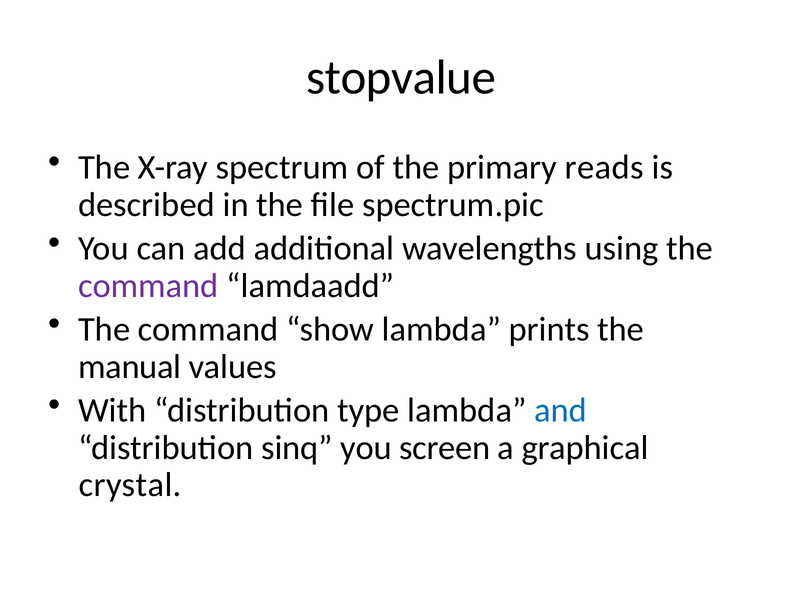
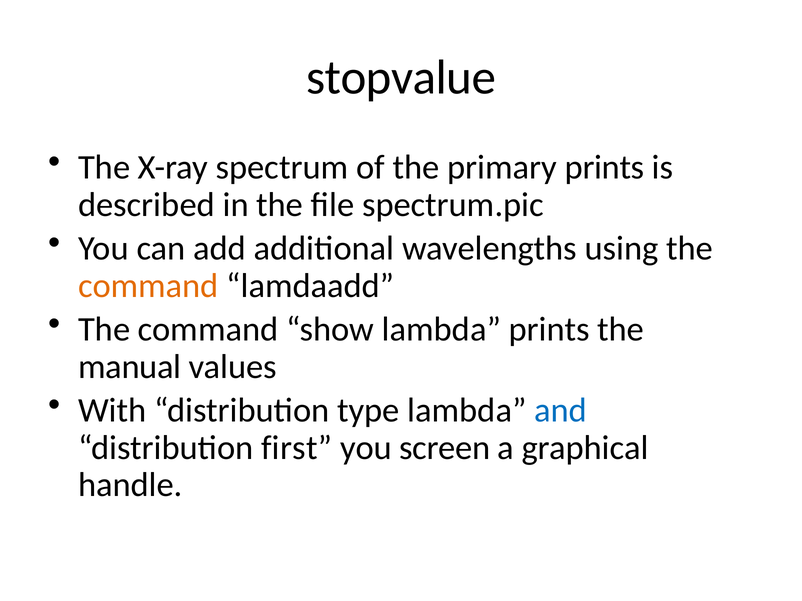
primary reads: reads -> prints
command at (148, 286) colour: purple -> orange
sinq: sinq -> first
crystal: crystal -> handle
